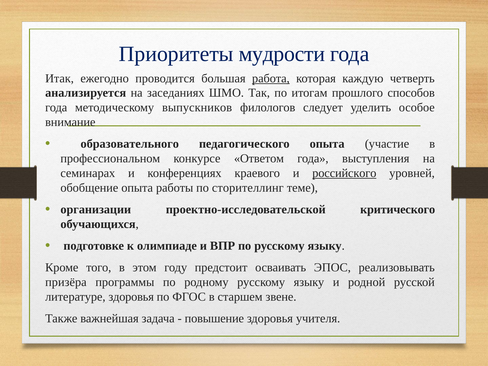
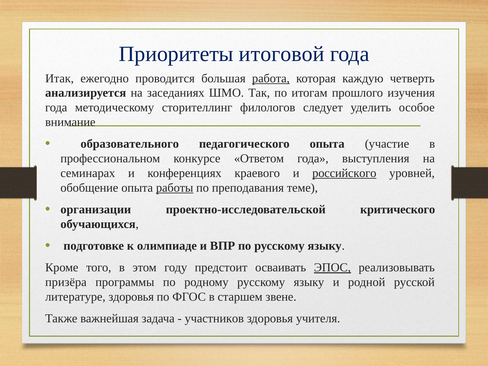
мудрости: мудрости -> итоговой
способов: способов -> изучения
выпускников: выпускников -> сторителлинг
работы underline: none -> present
сторителлинг: сторителлинг -> преподавания
ЭПОС underline: none -> present
повышение: повышение -> участников
